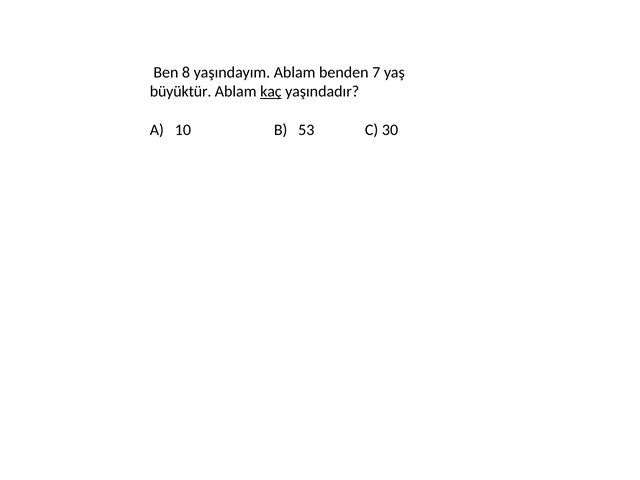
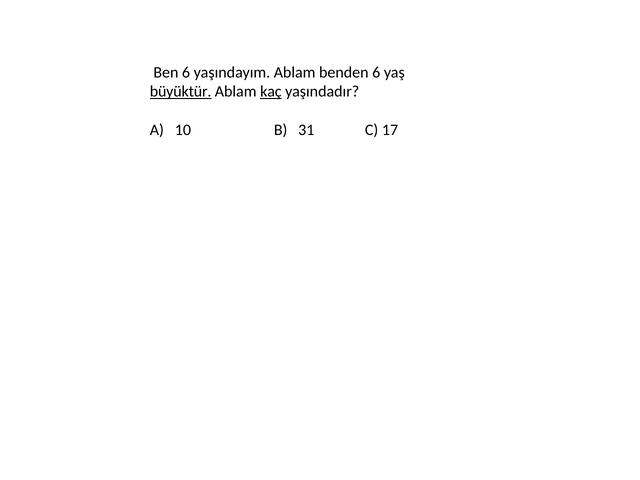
Ben 8: 8 -> 6
benden 7: 7 -> 6
büyüktür underline: none -> present
53: 53 -> 31
30: 30 -> 17
